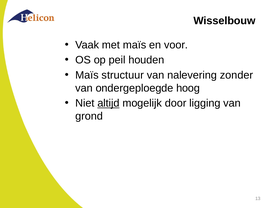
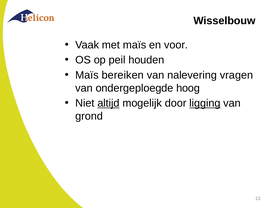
structuur: structuur -> bereiken
zonder: zonder -> vragen
ligging underline: none -> present
